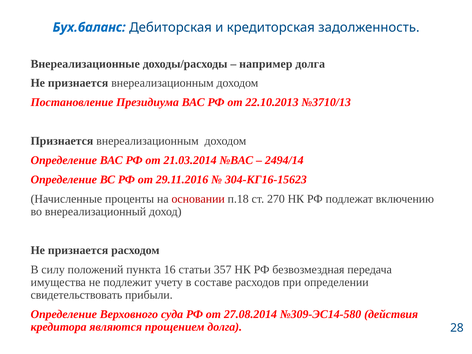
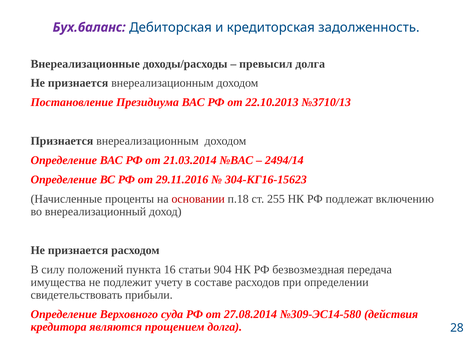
Бух.баланс colour: blue -> purple
например: например -> превысил
270: 270 -> 255
357: 357 -> 904
